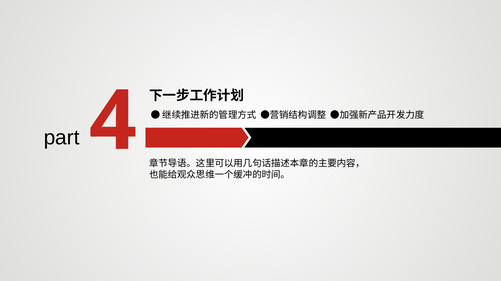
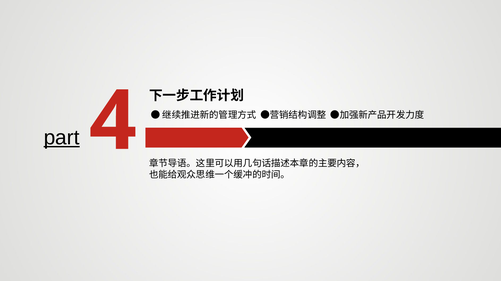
part underline: none -> present
